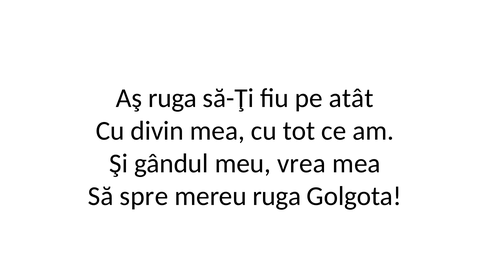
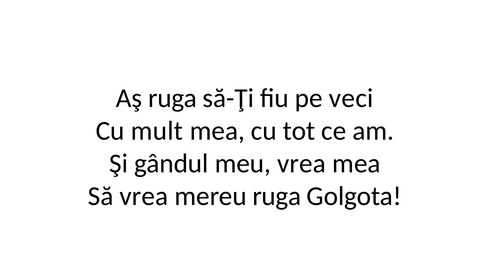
atât: atât -> veci
divin: divin -> mult
Să spre: spre -> vrea
